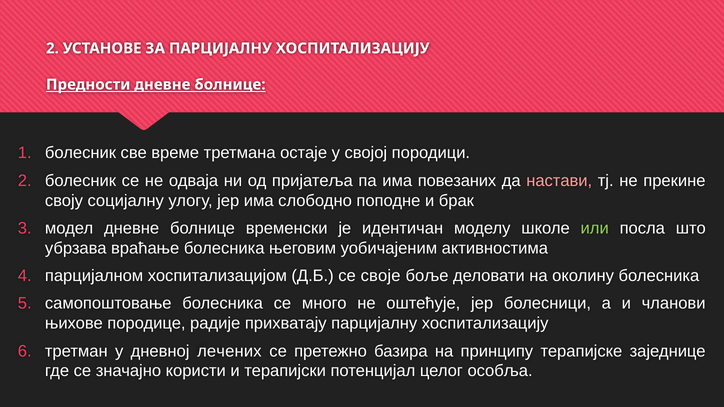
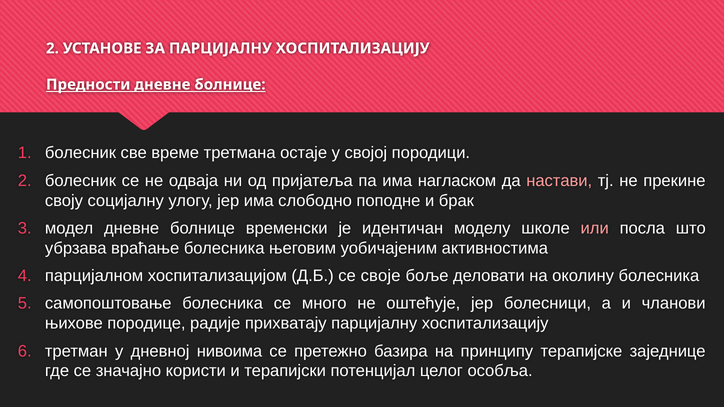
повезаних: повезаних -> нагласком
или colour: light green -> pink
лечених: лечених -> нивоима
